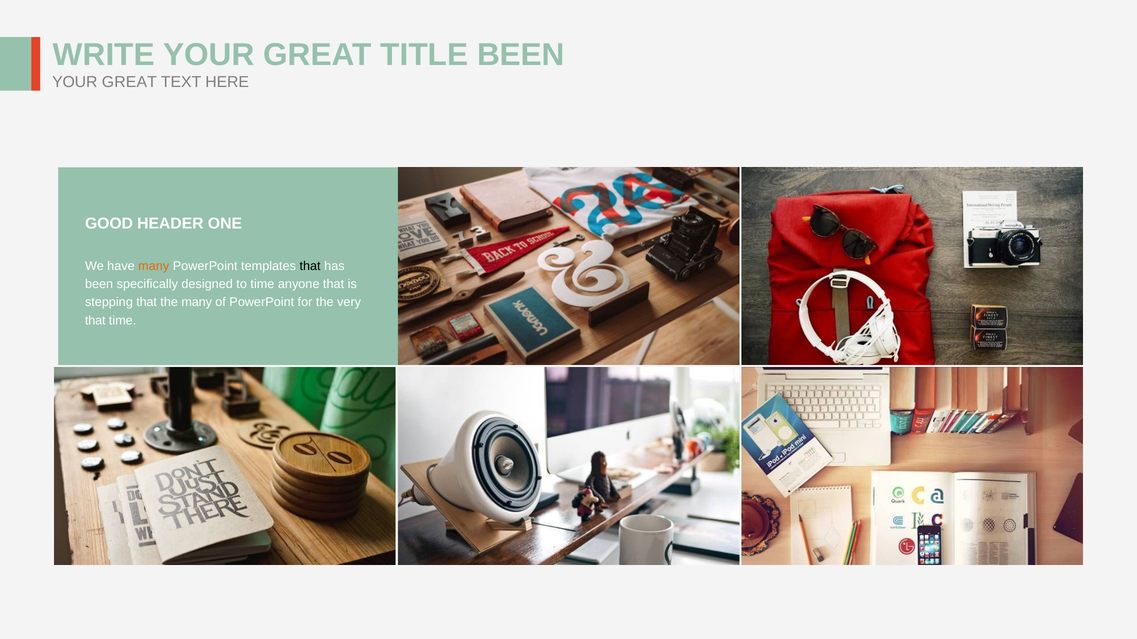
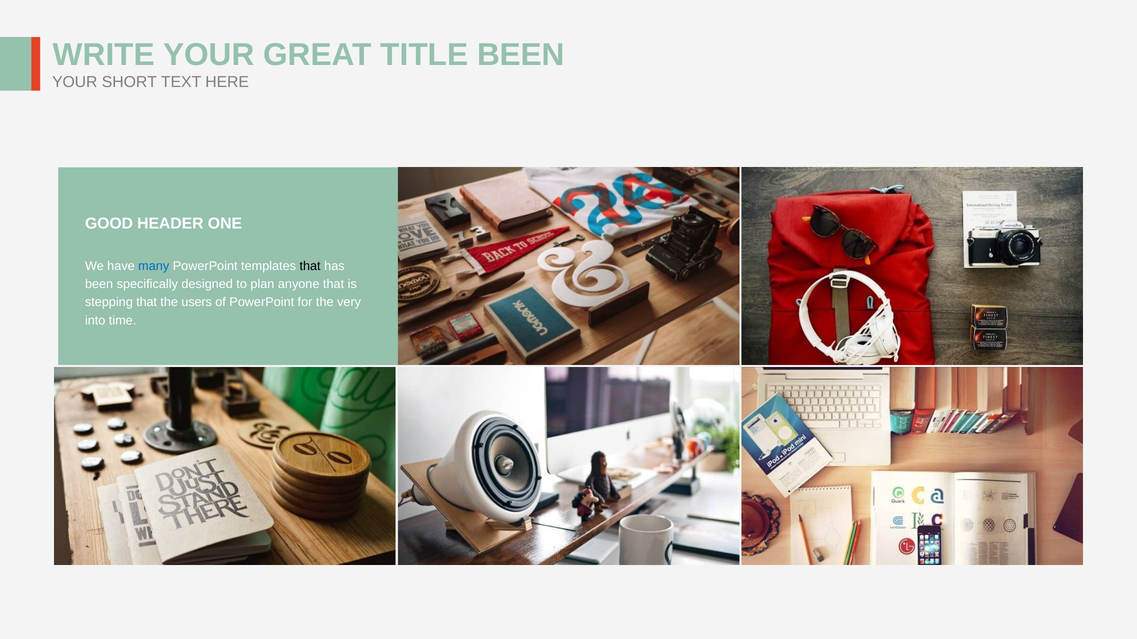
GREAT at (129, 82): GREAT -> SHORT
many at (154, 266) colour: orange -> blue
to time: time -> plan
the many: many -> users
that at (95, 321): that -> into
